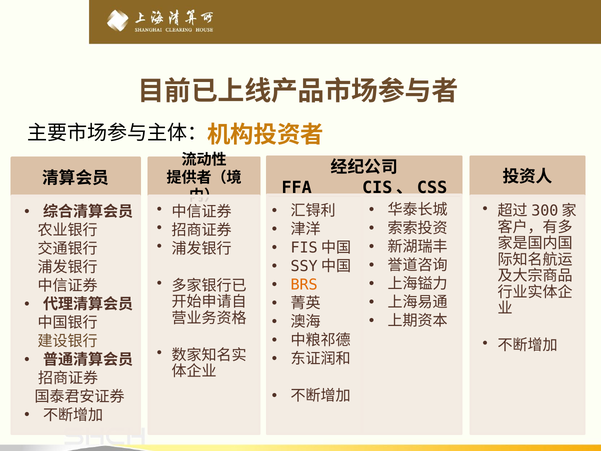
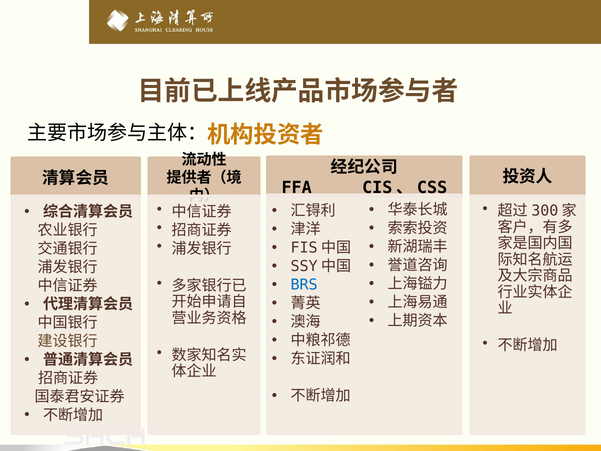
BRS colour: orange -> blue
